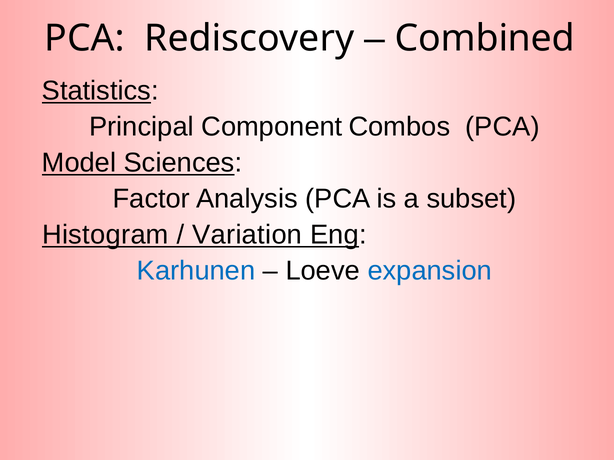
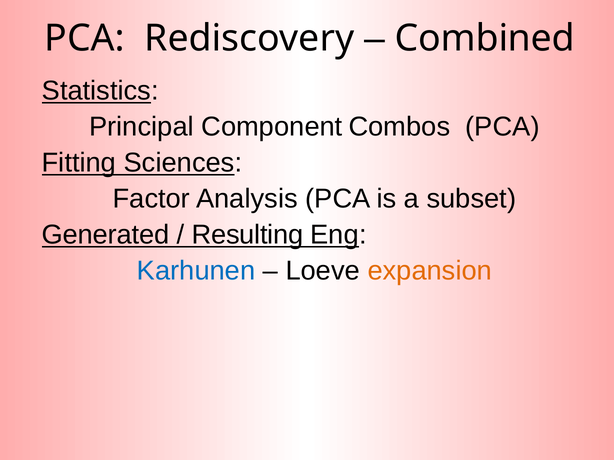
Model: Model -> Fitting
Histogram: Histogram -> Generated
Variation: Variation -> Resulting
expansion colour: blue -> orange
